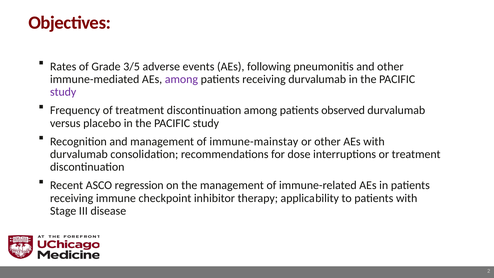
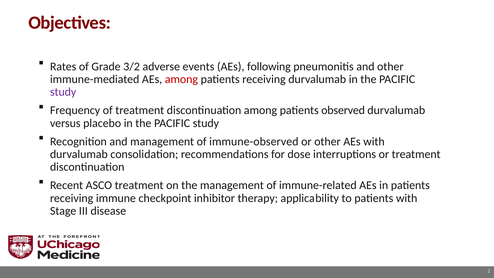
3/5: 3/5 -> 3/2
among at (181, 79) colour: purple -> red
immune-mainstay: immune-mainstay -> immune-observed
ASCO regression: regression -> treatment
